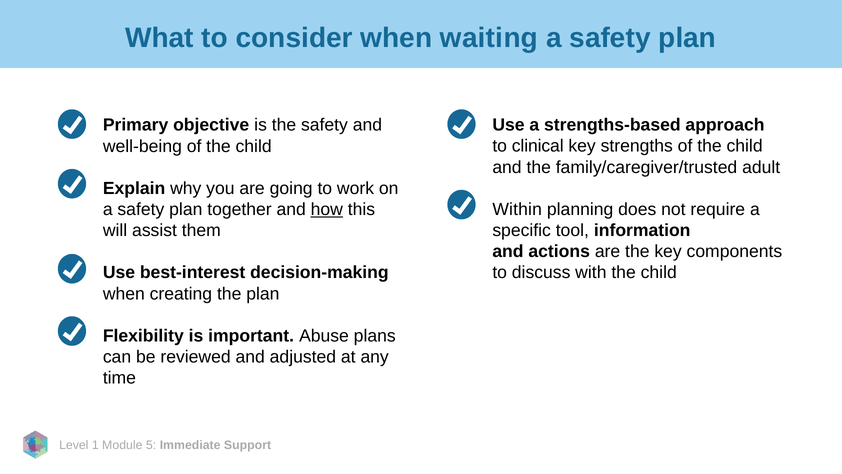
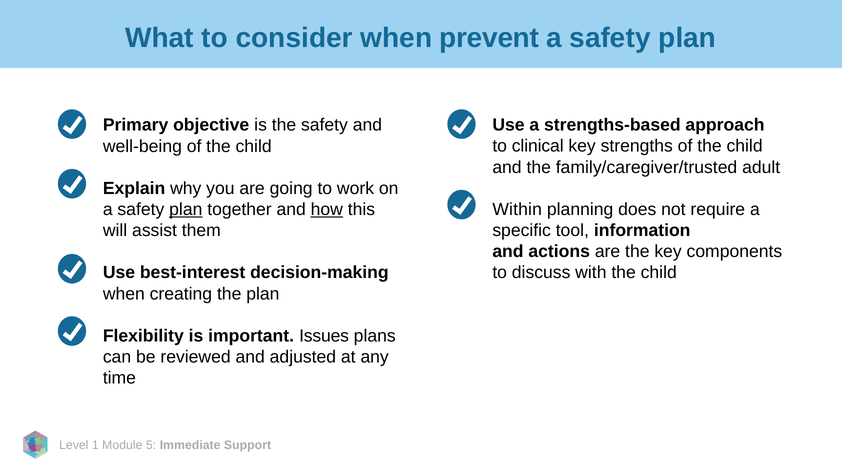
waiting: waiting -> prevent
plan at (186, 209) underline: none -> present
Abuse: Abuse -> Issues
